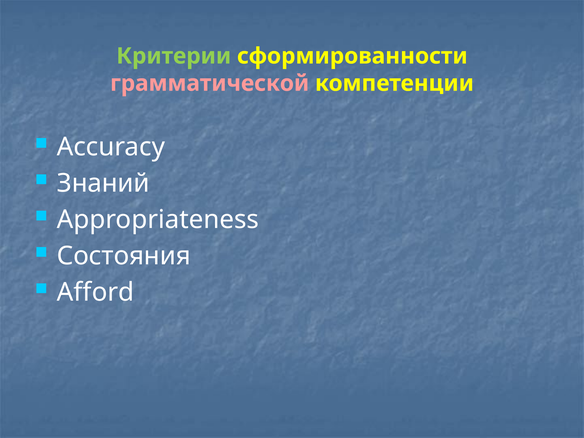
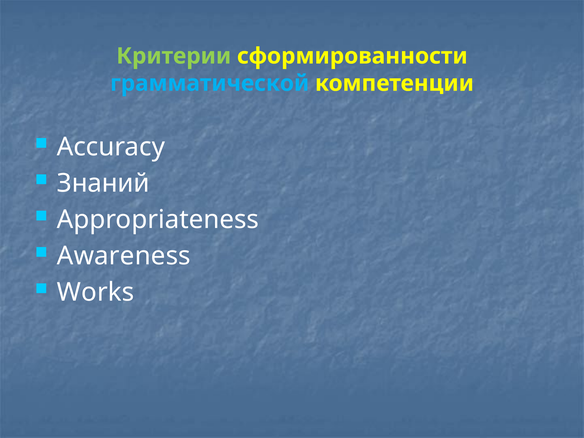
грамматической colour: pink -> light blue
Состояния: Состояния -> Awareness
Afford: Afford -> Works
